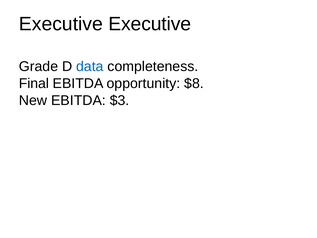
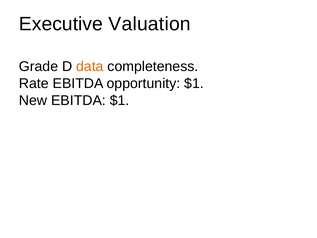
Executive Executive: Executive -> Valuation
data colour: blue -> orange
Final: Final -> Rate
opportunity $8: $8 -> $1
EBITDA $3: $3 -> $1
